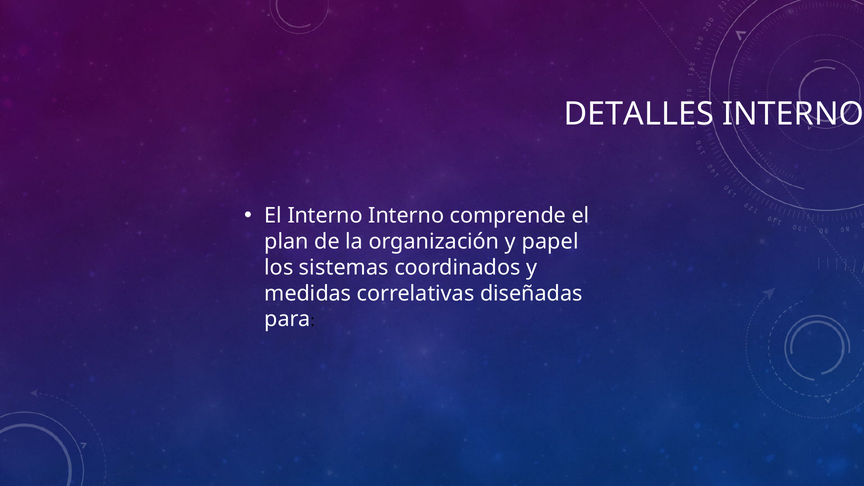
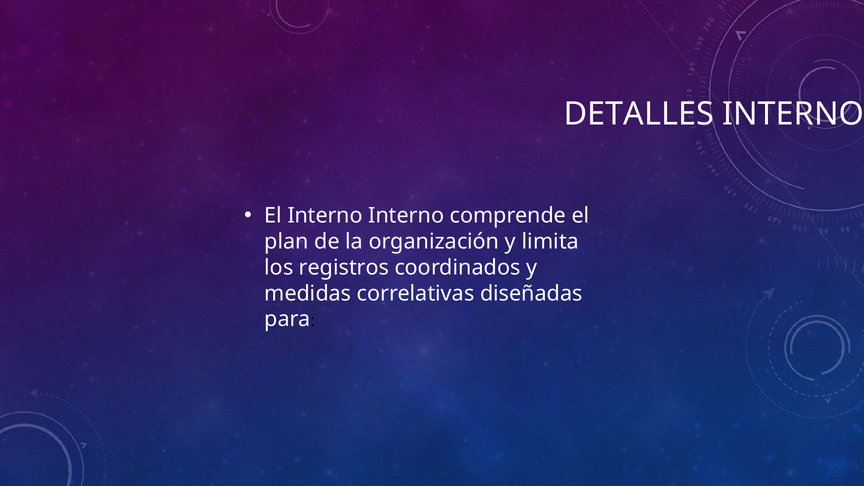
papel: papel -> limita
sistemas: sistemas -> registros
